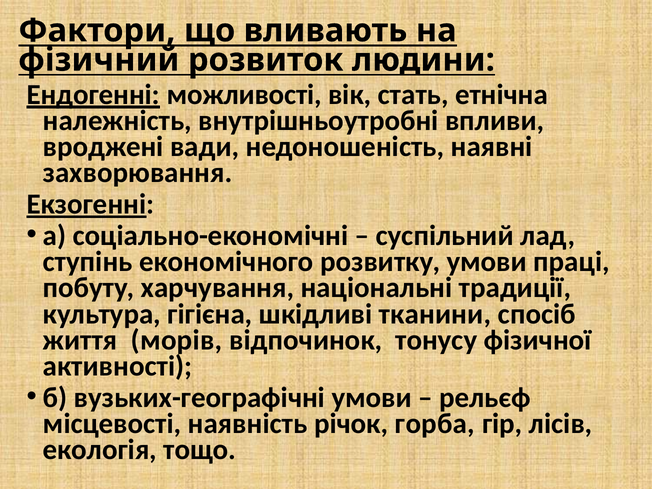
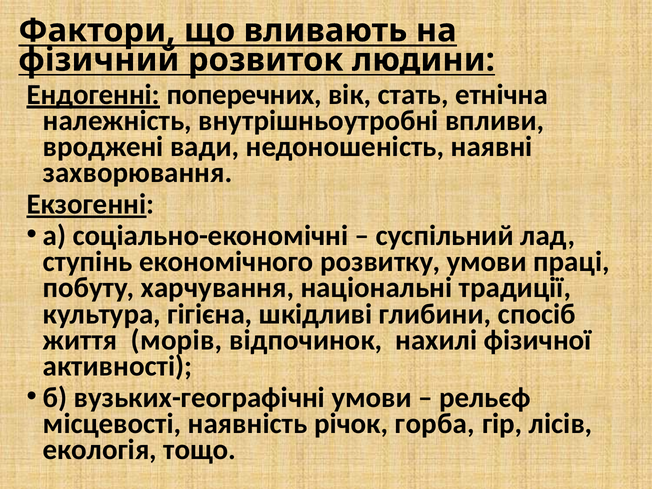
можливості: можливості -> поперечних
тканини: тканини -> глибини
тонусу: тонусу -> нахилі
